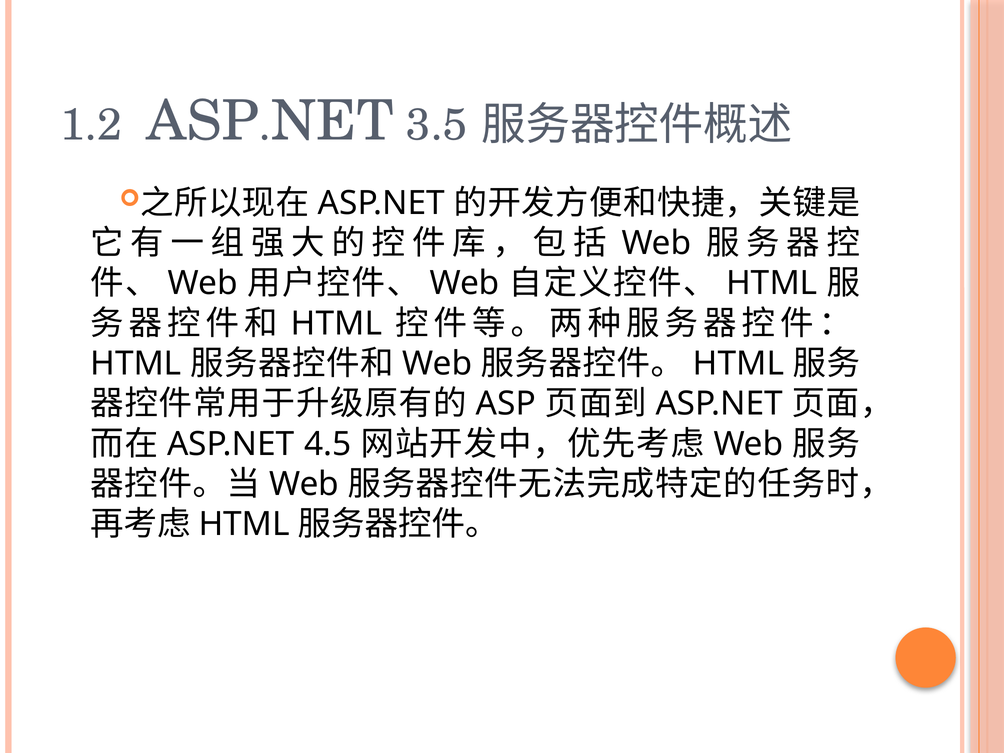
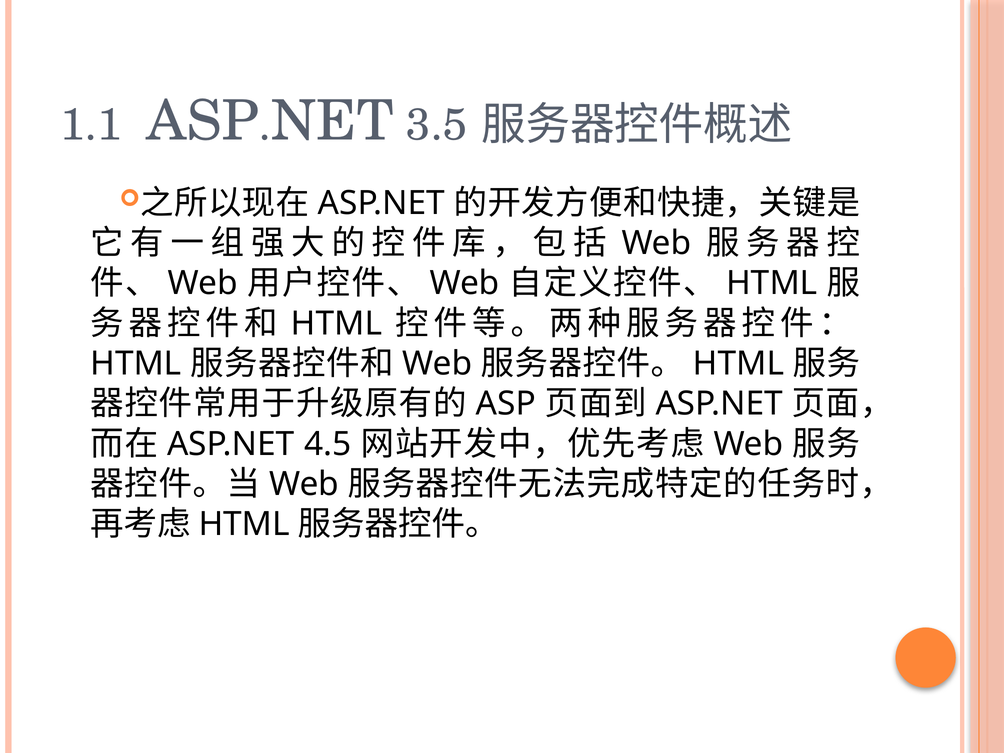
1.2: 1.2 -> 1.1
